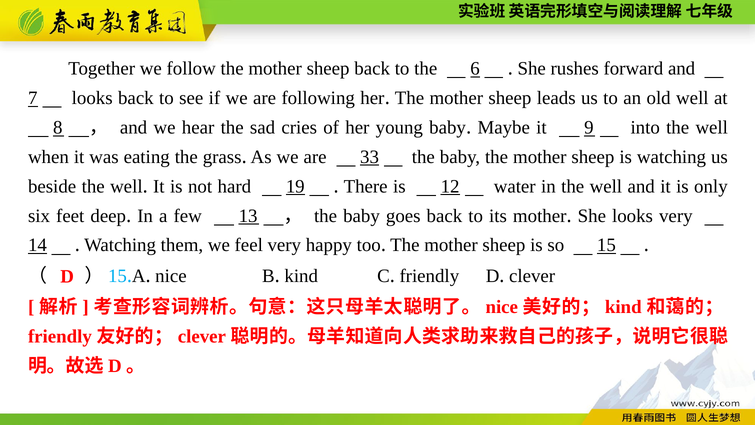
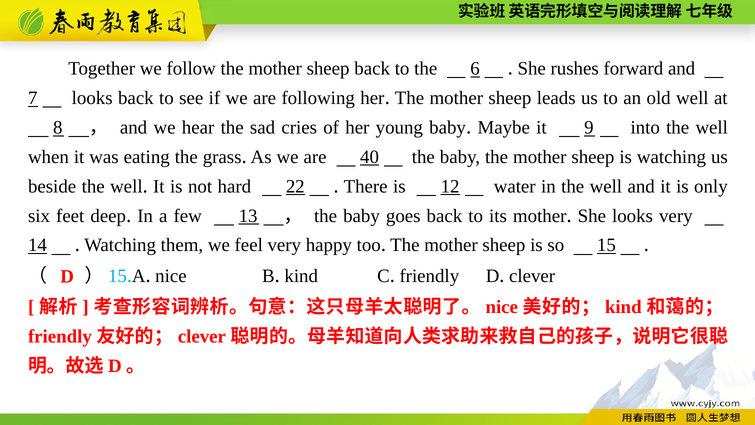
33: 33 -> 40
19: 19 -> 22
